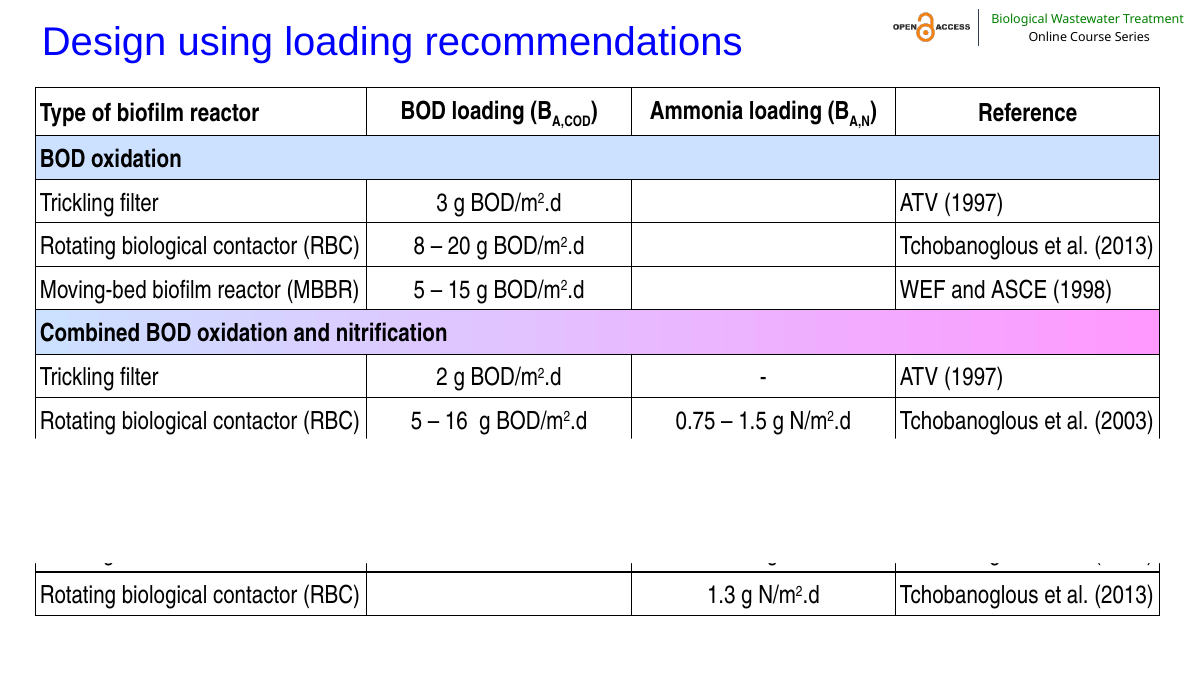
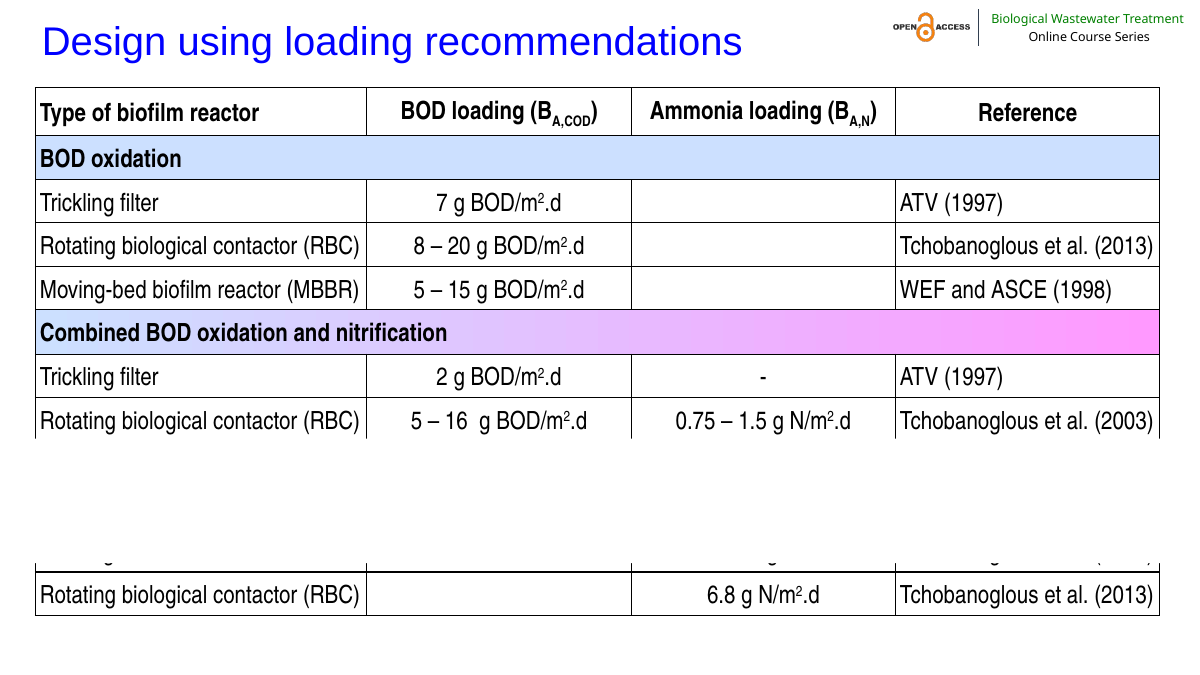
3: 3 -> 7
1.3: 1.3 -> 6.8
